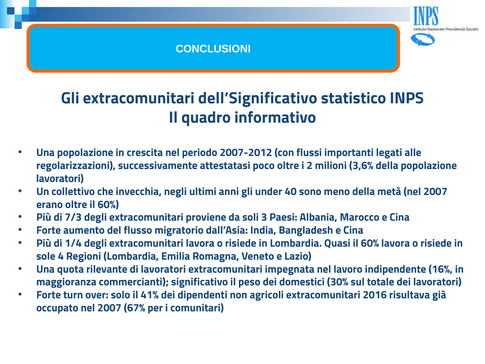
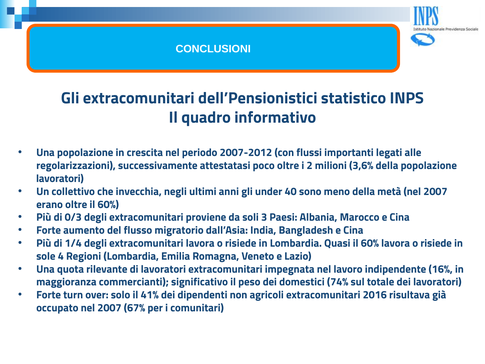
dell’Significativo: dell’Significativo -> dell’Pensionistici
7/3: 7/3 -> 0/3
30%: 30% -> 74%
